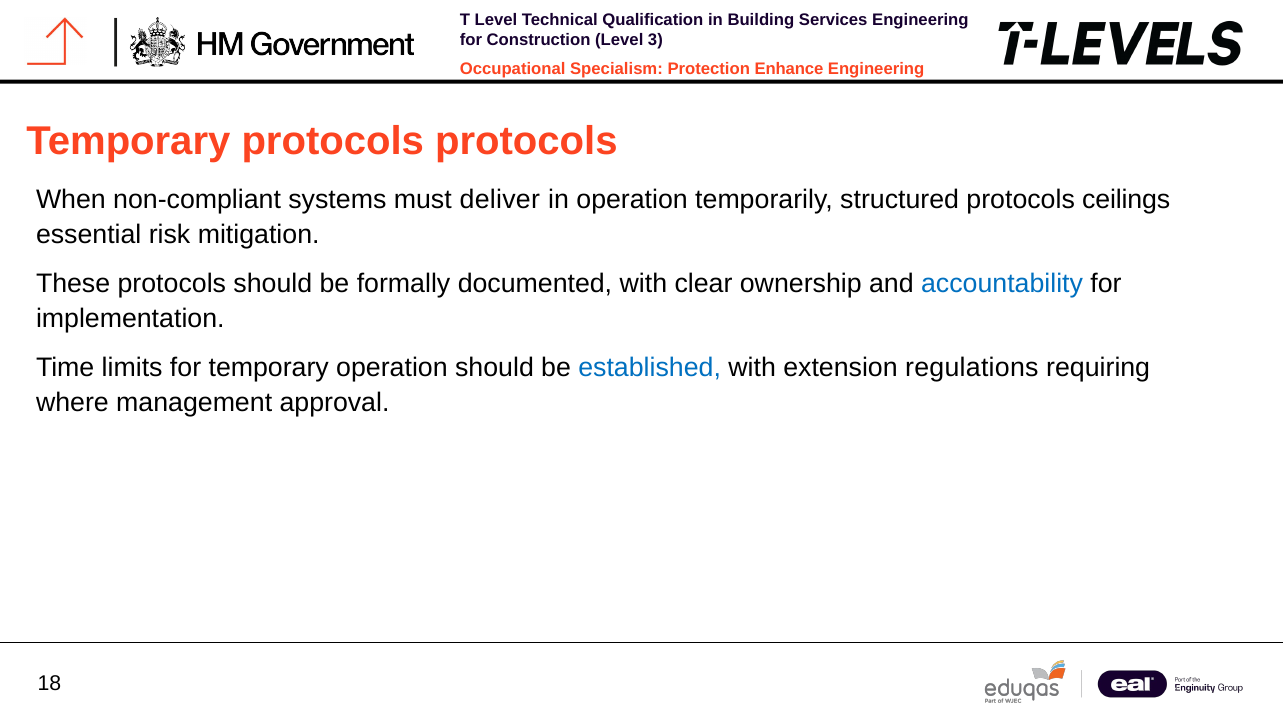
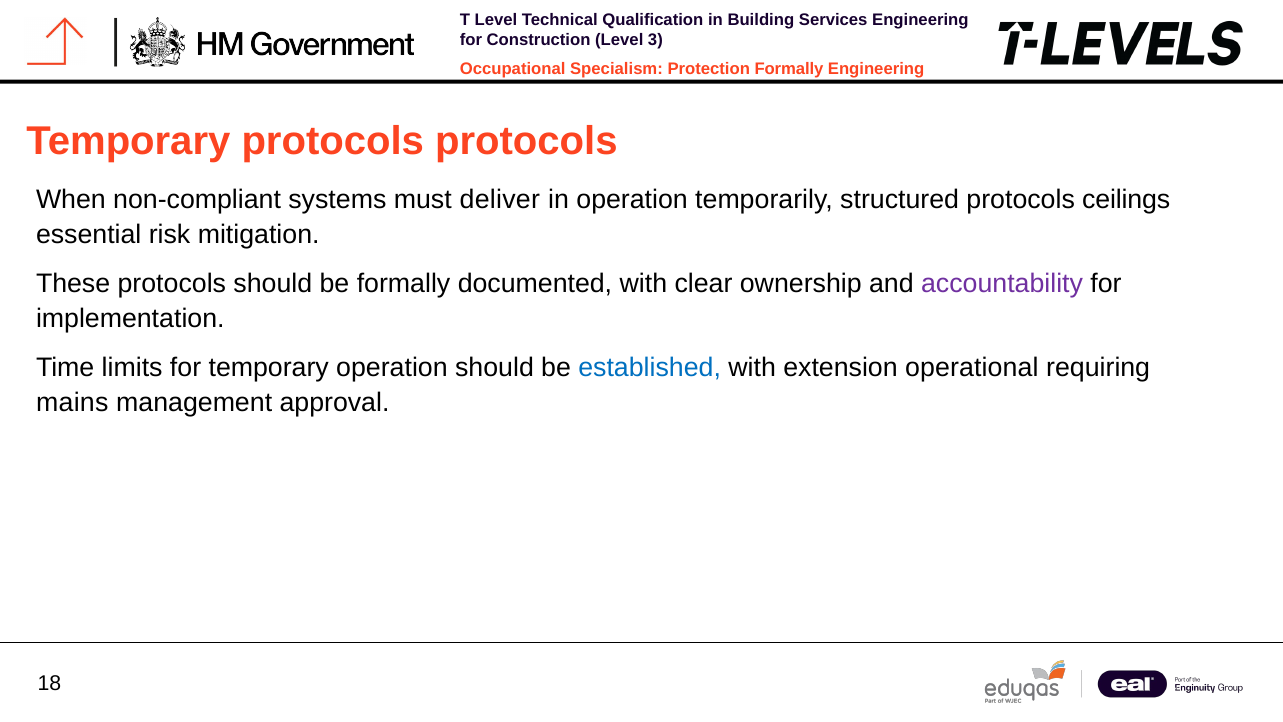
Enhance at (789, 69): Enhance -> Formally
accountability colour: blue -> purple
regulations: regulations -> operational
where: where -> mains
